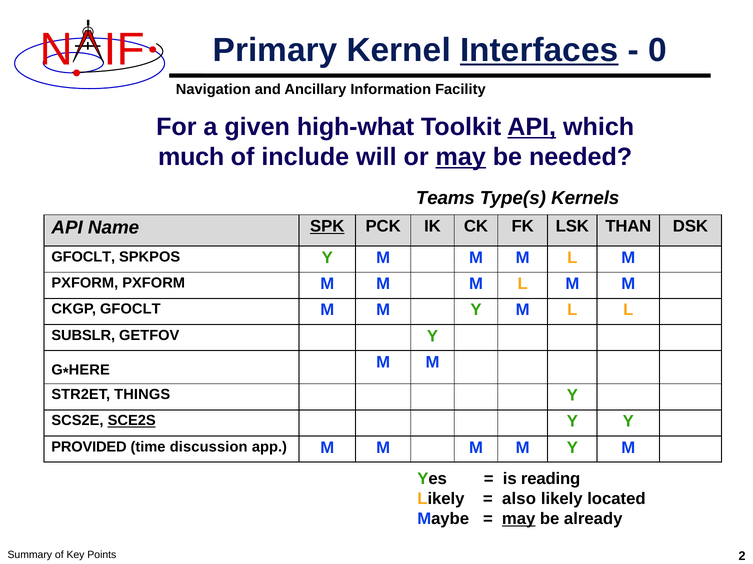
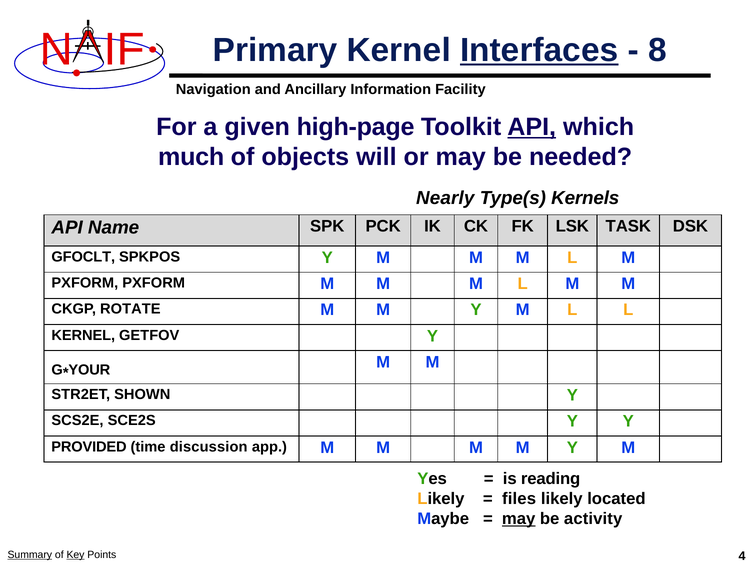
0: 0 -> 8
high-what: high-what -> high-page
include: include -> objects
may at (461, 157) underline: present -> none
Teams: Teams -> Nearly
SPK underline: present -> none
THAN: THAN -> TASK
CKGP GFOCLT: GFOCLT -> ROTATE
SUBSLR at (83, 336): SUBSLR -> KERNEL
HERE: HERE -> YOUR
THINGS: THINGS -> SHOWN
SCE2S underline: present -> none
also: also -> files
already: already -> activity
Summary underline: none -> present
Key underline: none -> present
2: 2 -> 4
